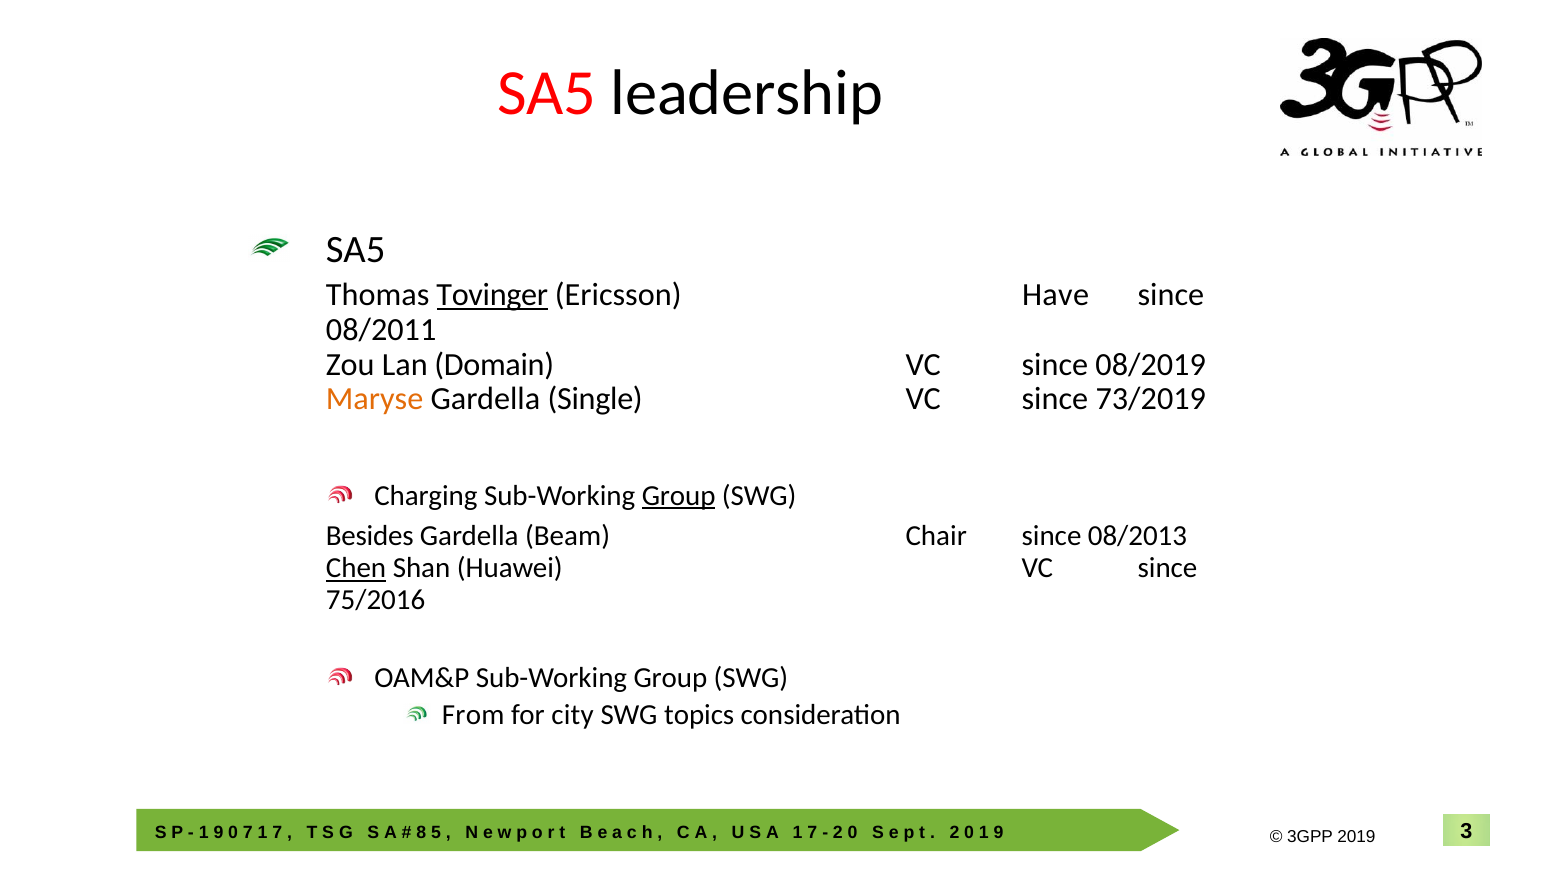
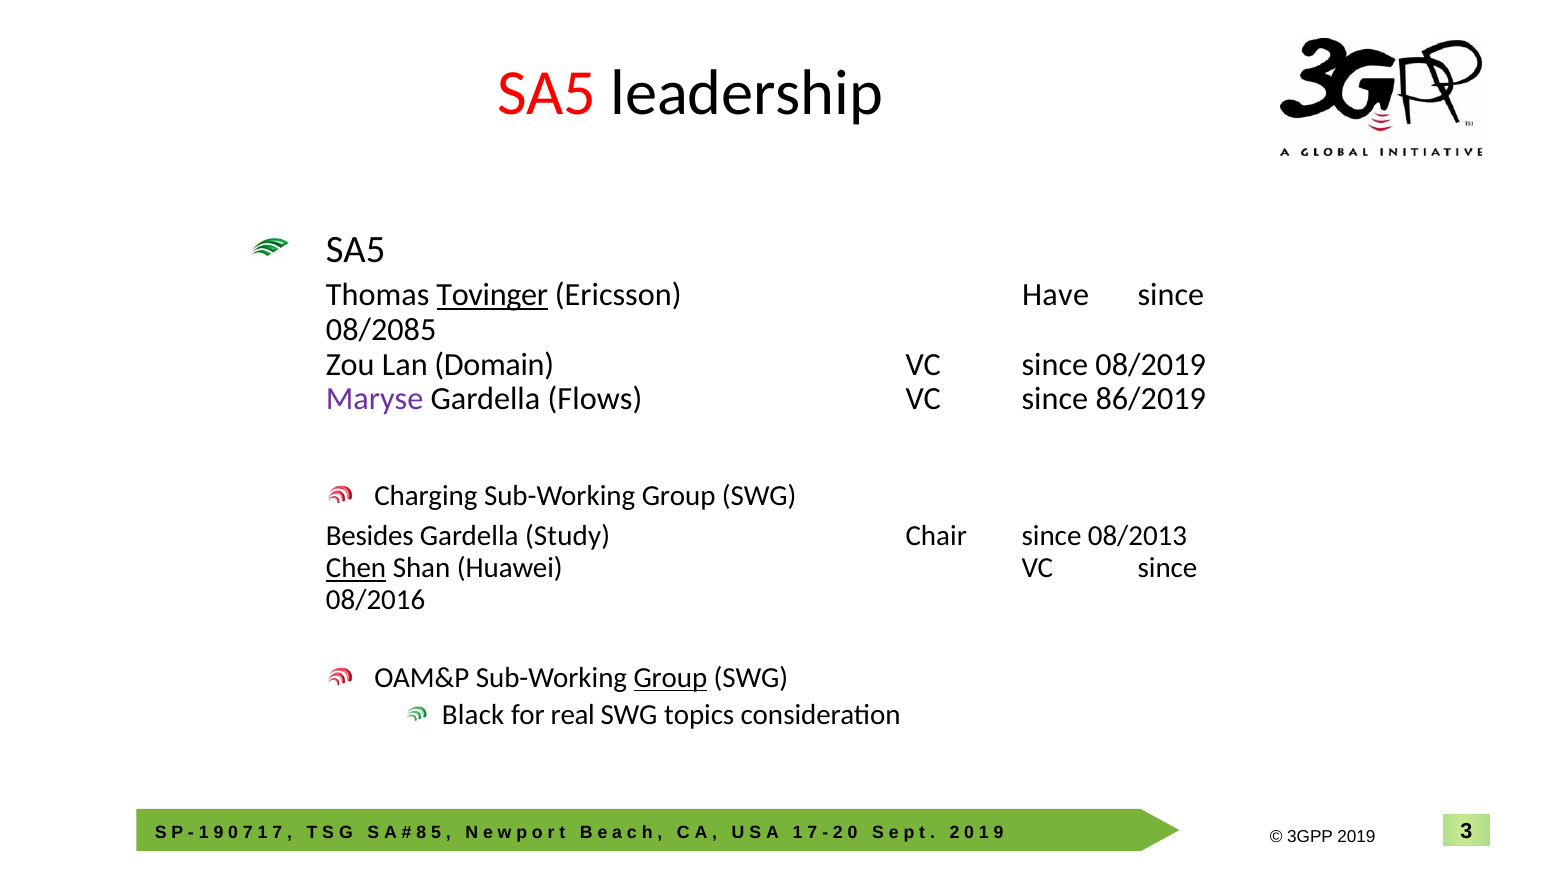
08/2011: 08/2011 -> 08/2085
Maryse colour: orange -> purple
Single: Single -> Flows
73/2019: 73/2019 -> 86/2019
Group at (679, 496) underline: present -> none
Beam: Beam -> Study
75/2016: 75/2016 -> 08/2016
Group at (670, 678) underline: none -> present
From: From -> Black
city: city -> real
